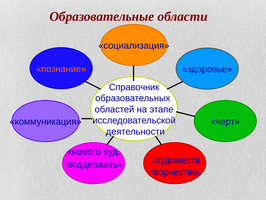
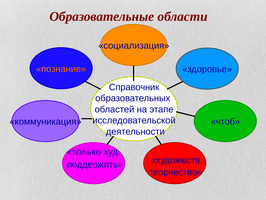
черт: черт -> чтоб
нового: нового -> только
